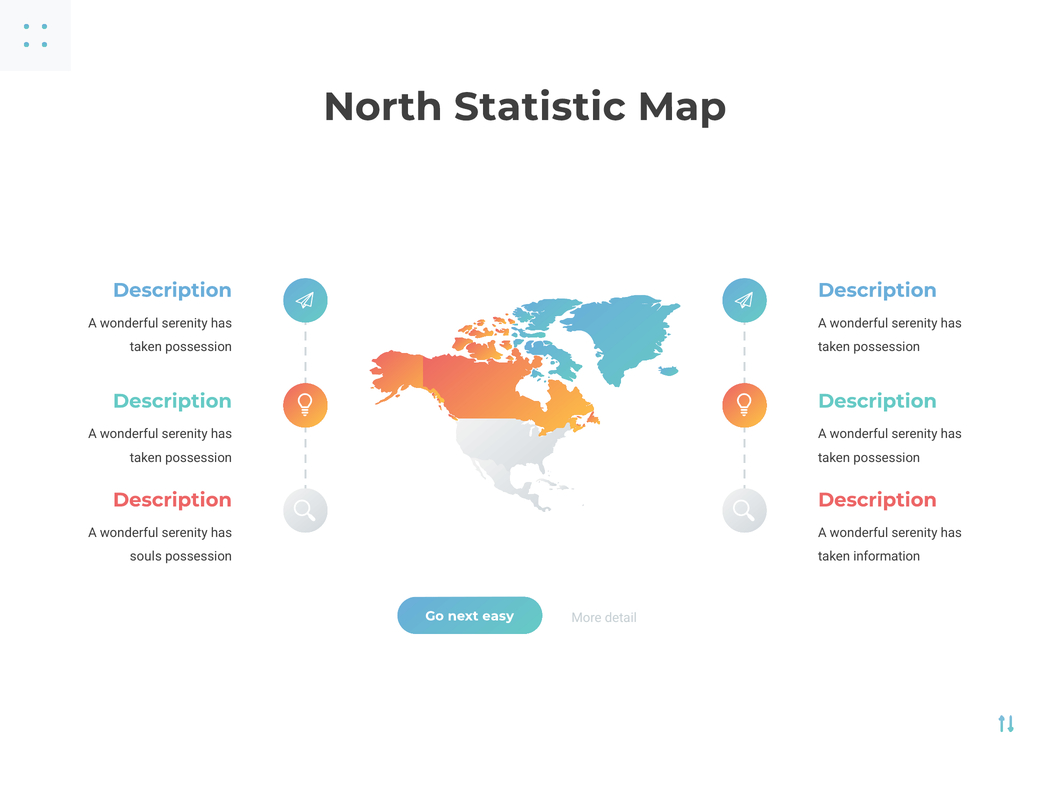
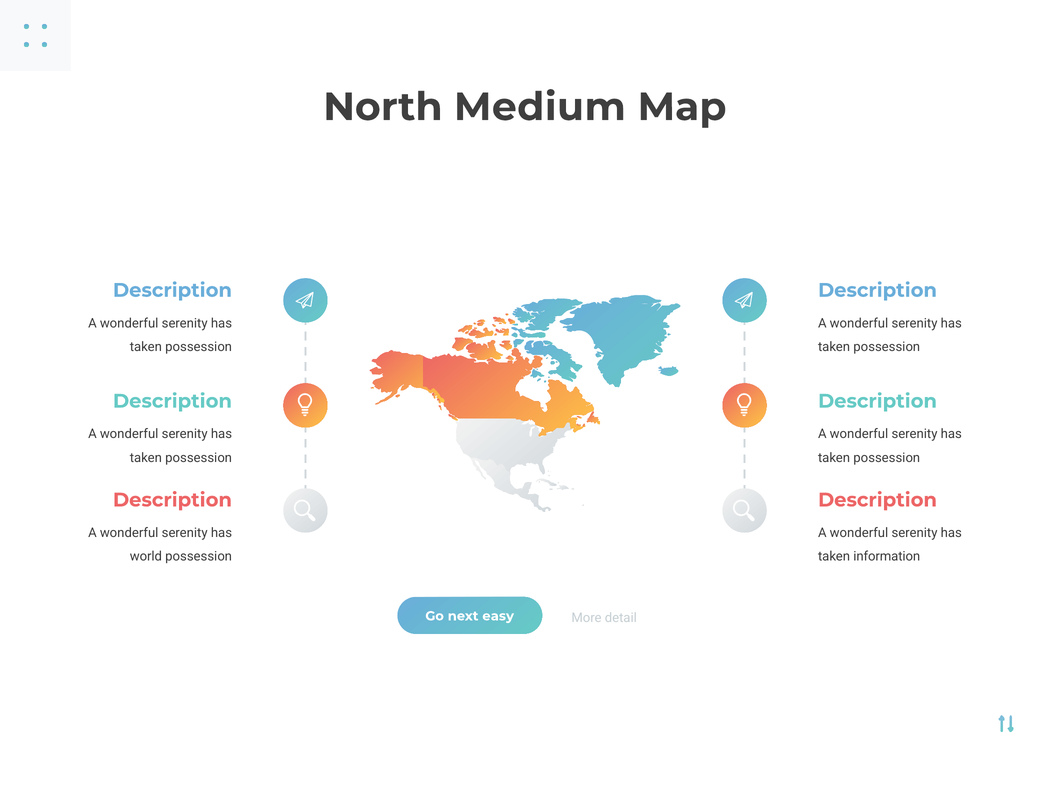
Statistic: Statistic -> Medium
souls: souls -> world
